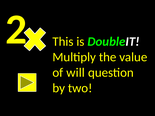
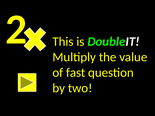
will: will -> fast
